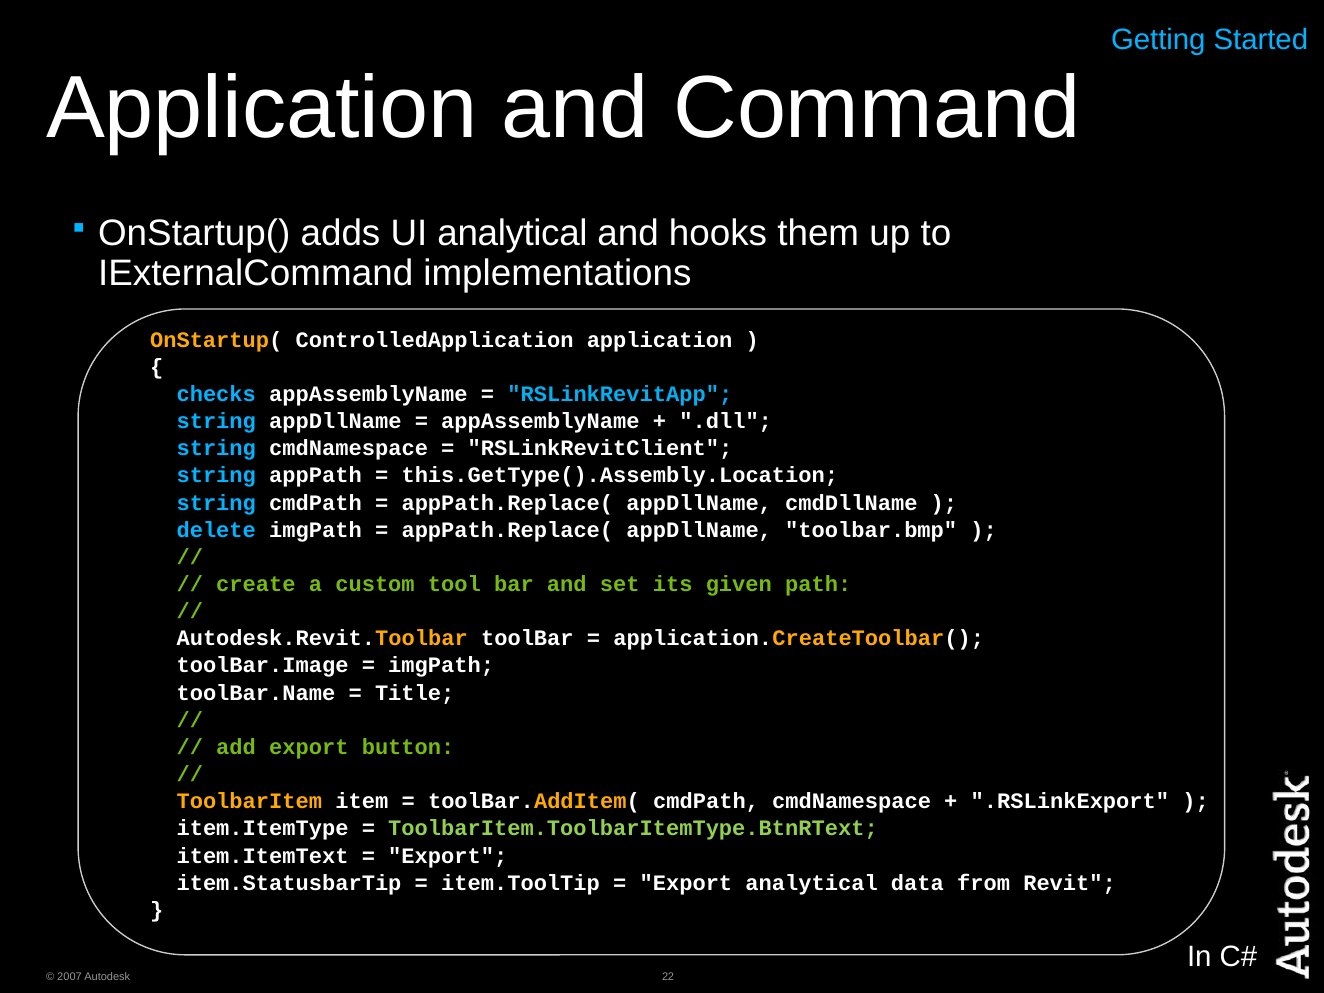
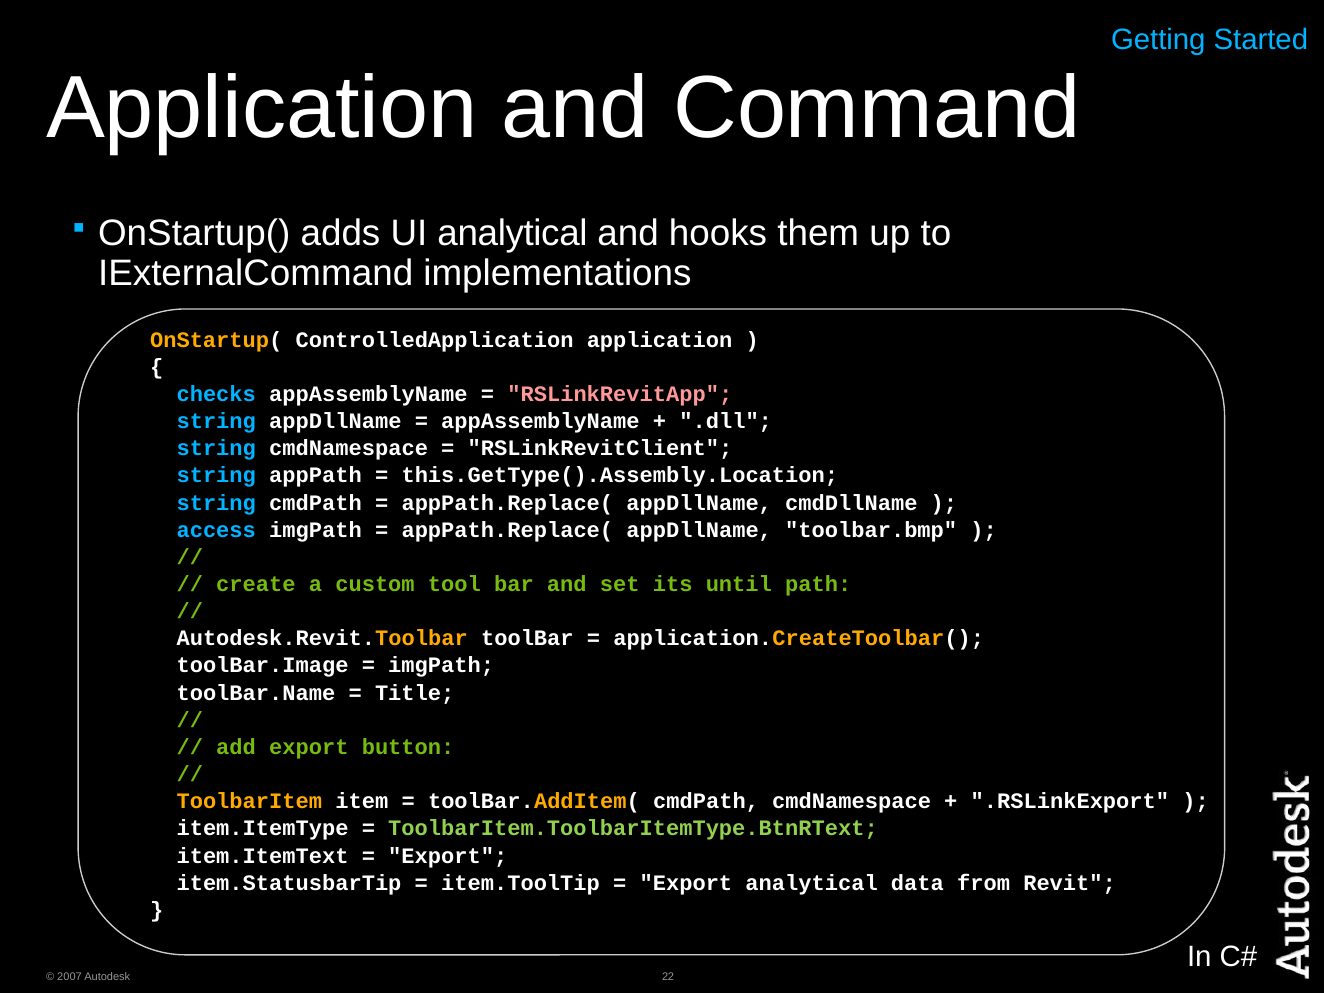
RSLinkRevitApp colour: light blue -> pink
delete: delete -> access
given: given -> until
